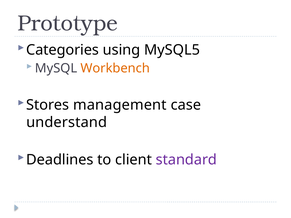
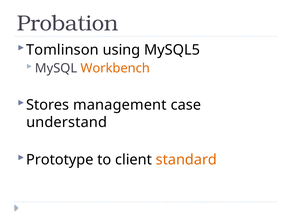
Prototype: Prototype -> Probation
Categories: Categories -> Tomlinson
Deadlines: Deadlines -> Prototype
standard colour: purple -> orange
